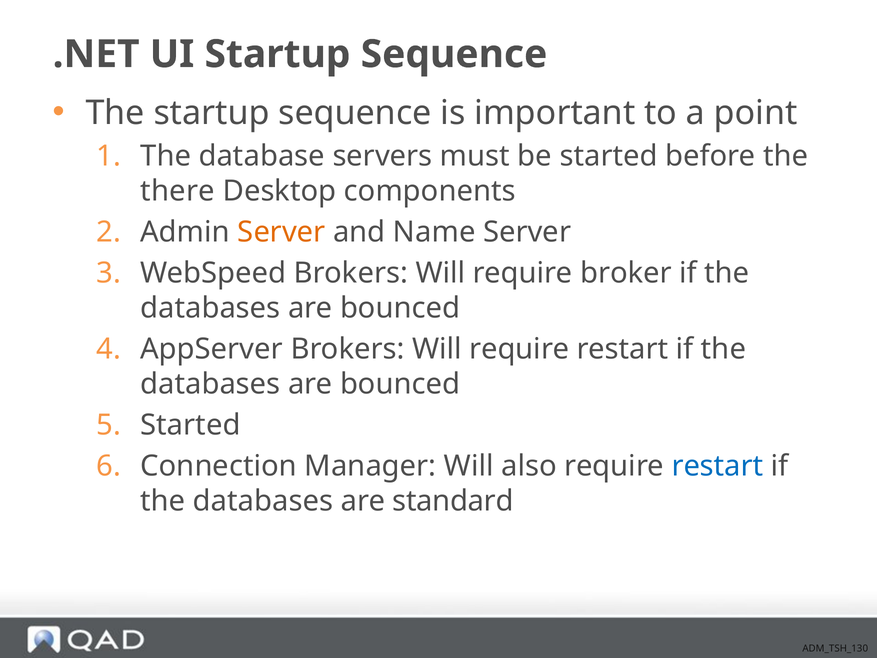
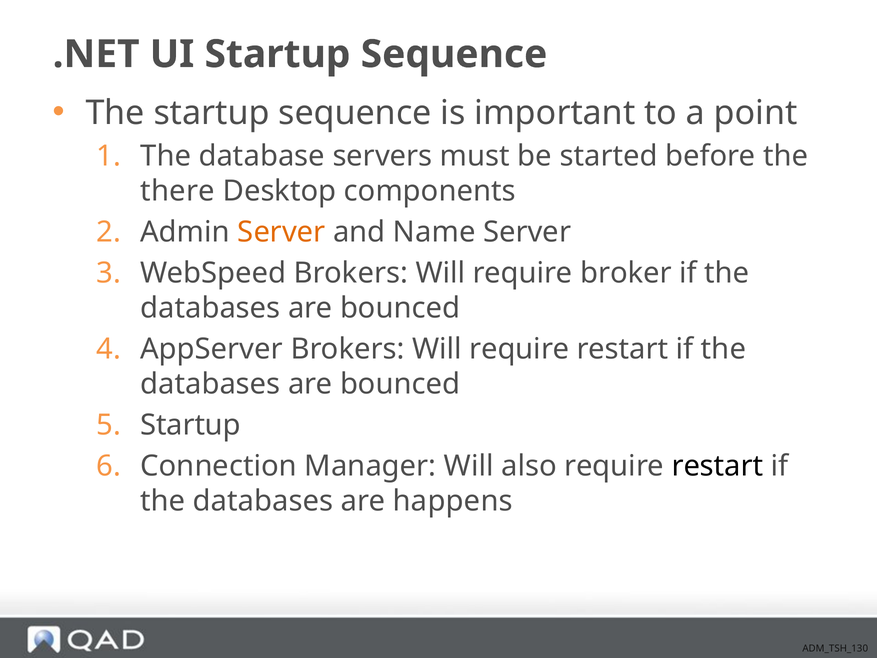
Started at (190, 425): Started -> Startup
restart at (717, 466) colour: blue -> black
standard: standard -> happens
